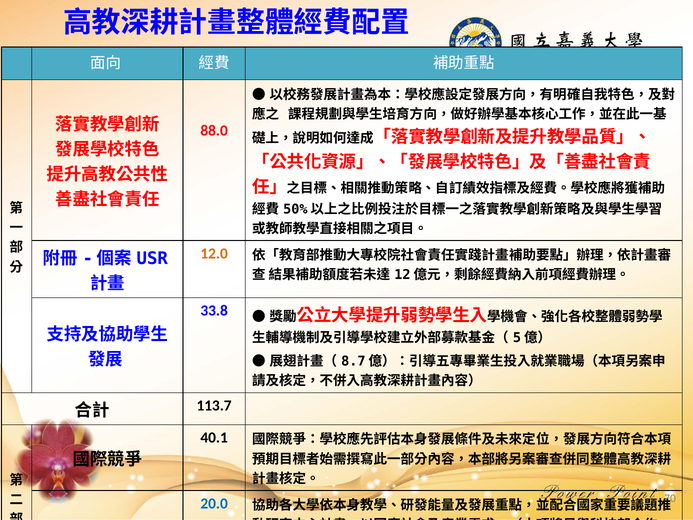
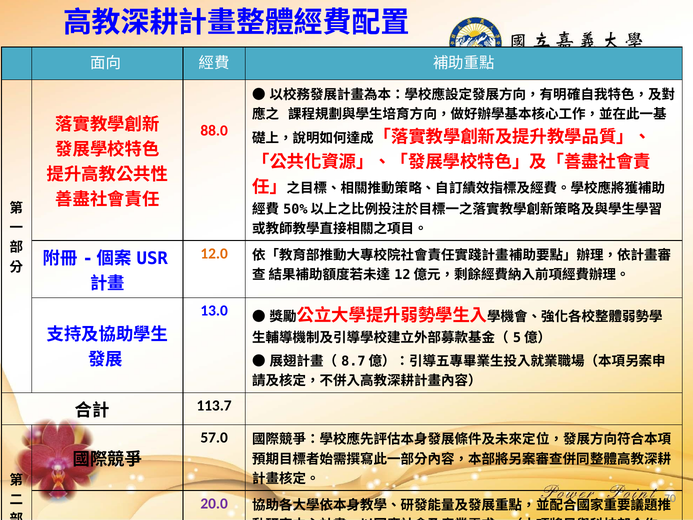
33.8: 33.8 -> 13.0
40.1: 40.1 -> 57.0
20.0 colour: blue -> purple
